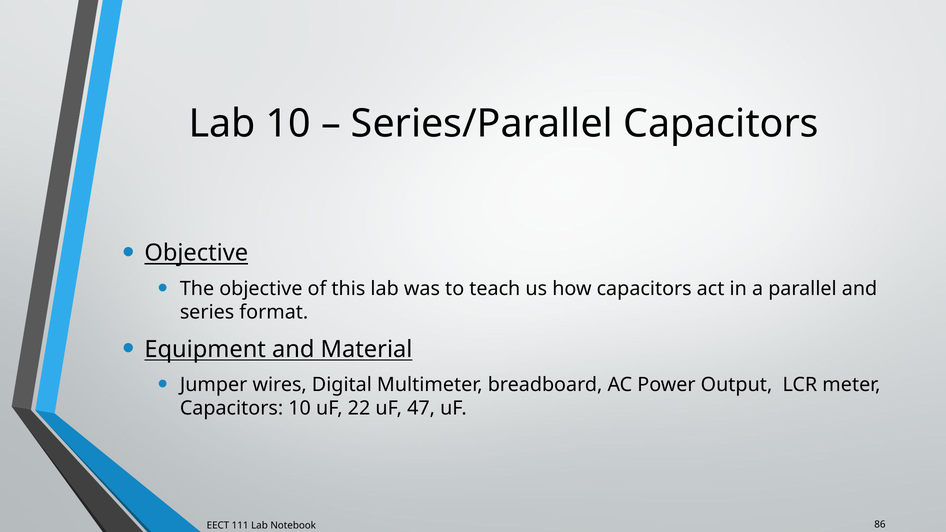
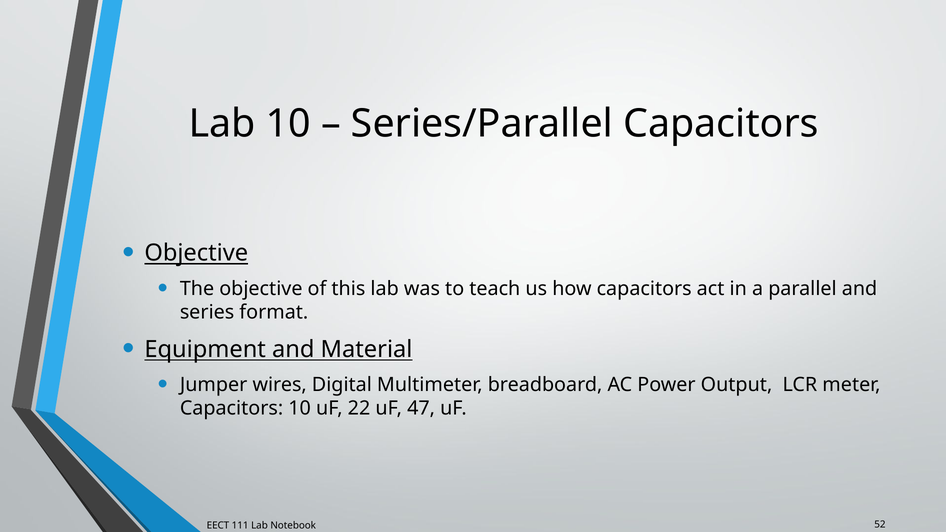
86: 86 -> 52
